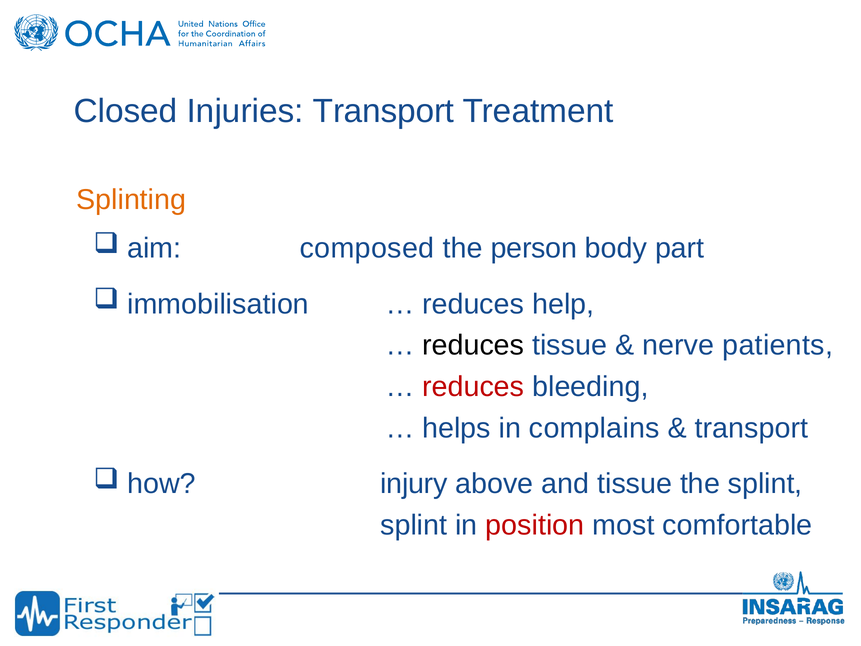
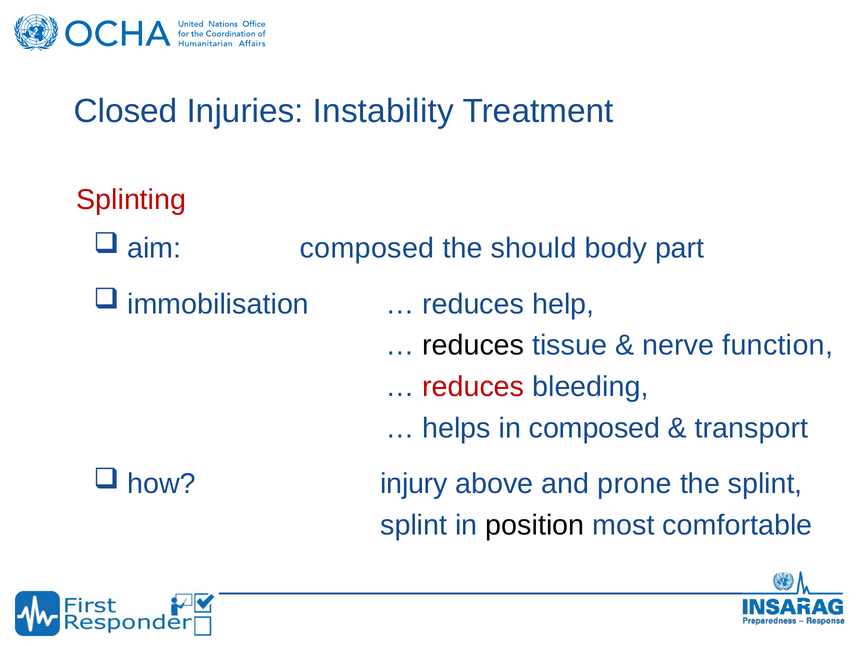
Injuries Transport: Transport -> Instability
Splinting colour: orange -> red
person: person -> should
patients: patients -> function
in complains: complains -> composed
and tissue: tissue -> prone
position colour: red -> black
